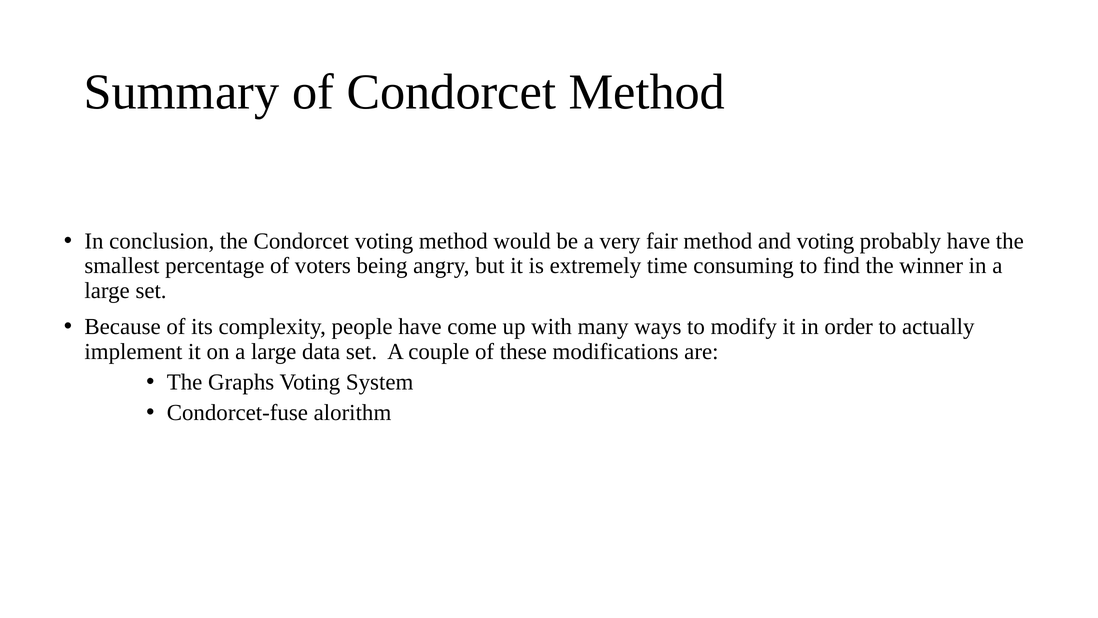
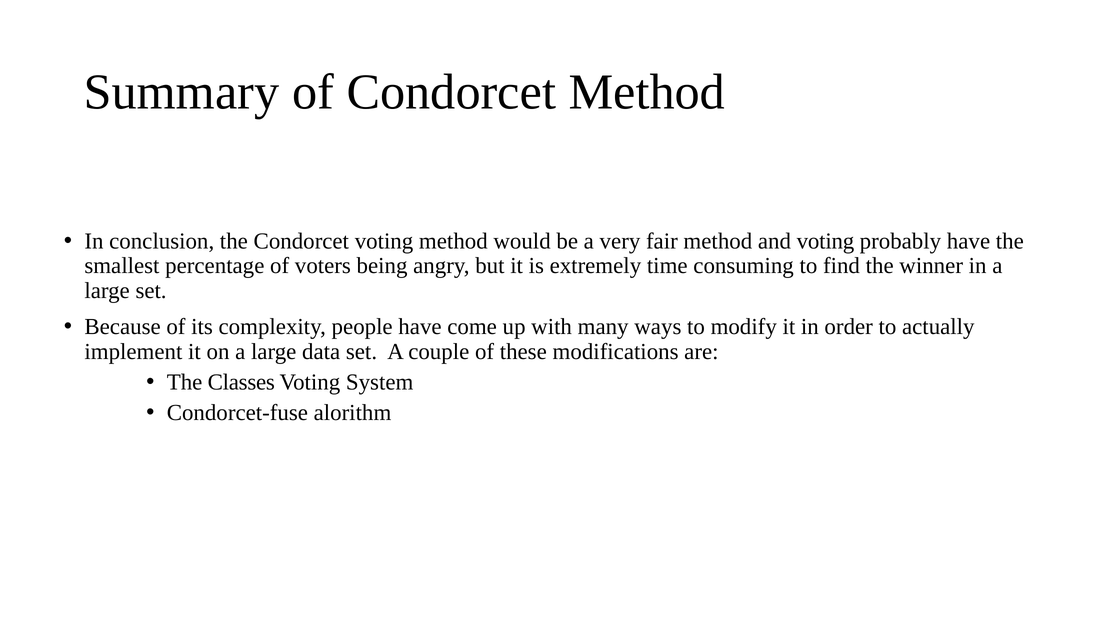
Graphs: Graphs -> Classes
